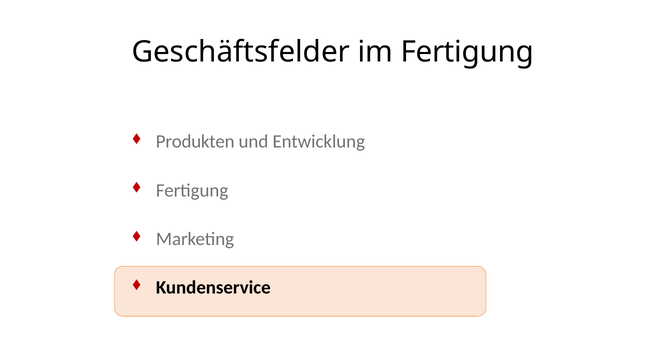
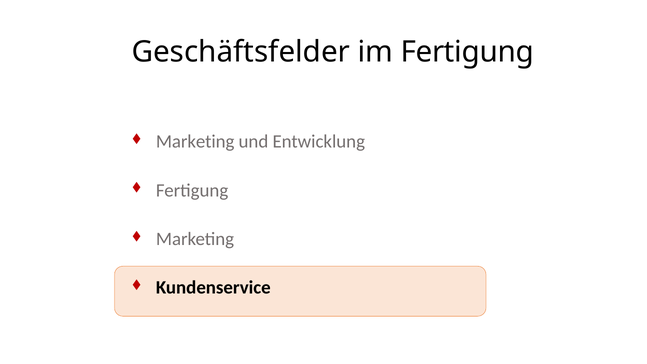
Produkten at (195, 142): Produkten -> Marketing
